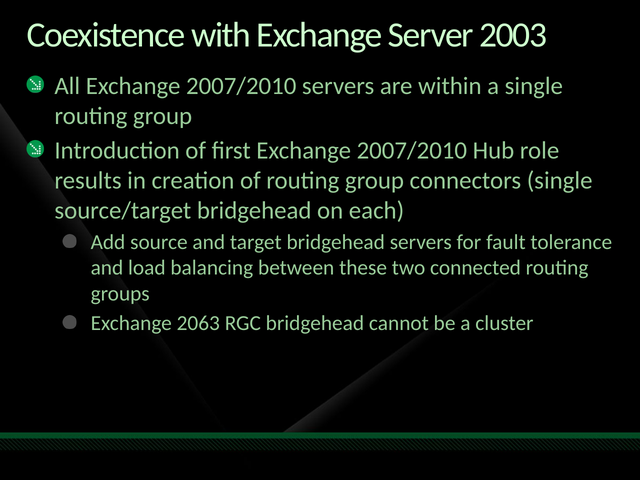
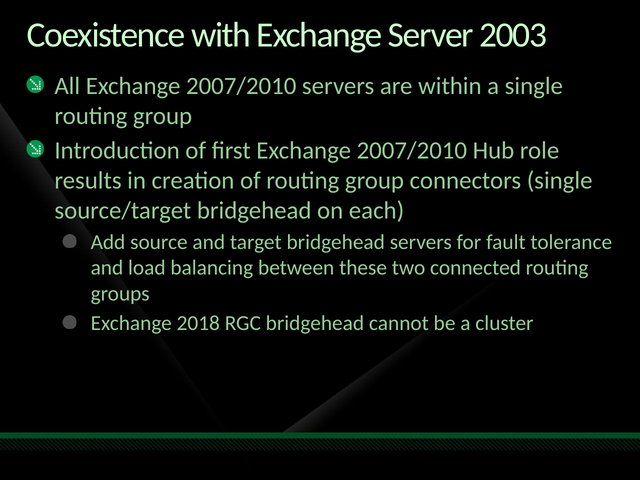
2063: 2063 -> 2018
